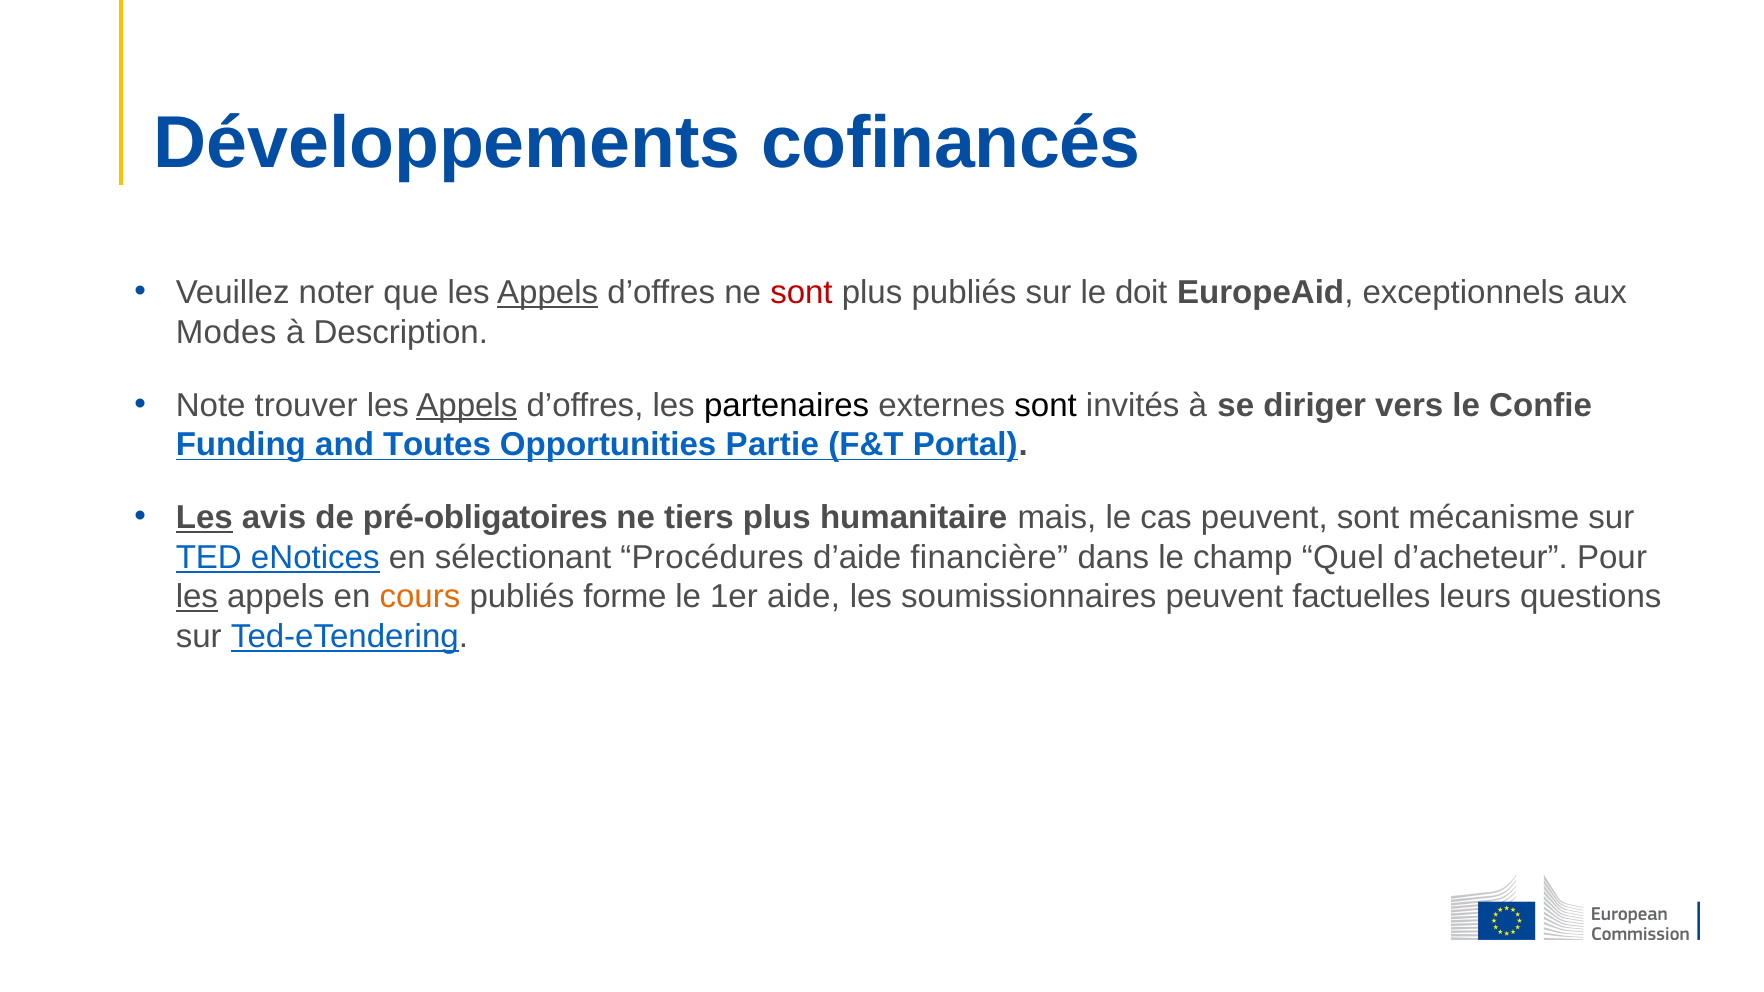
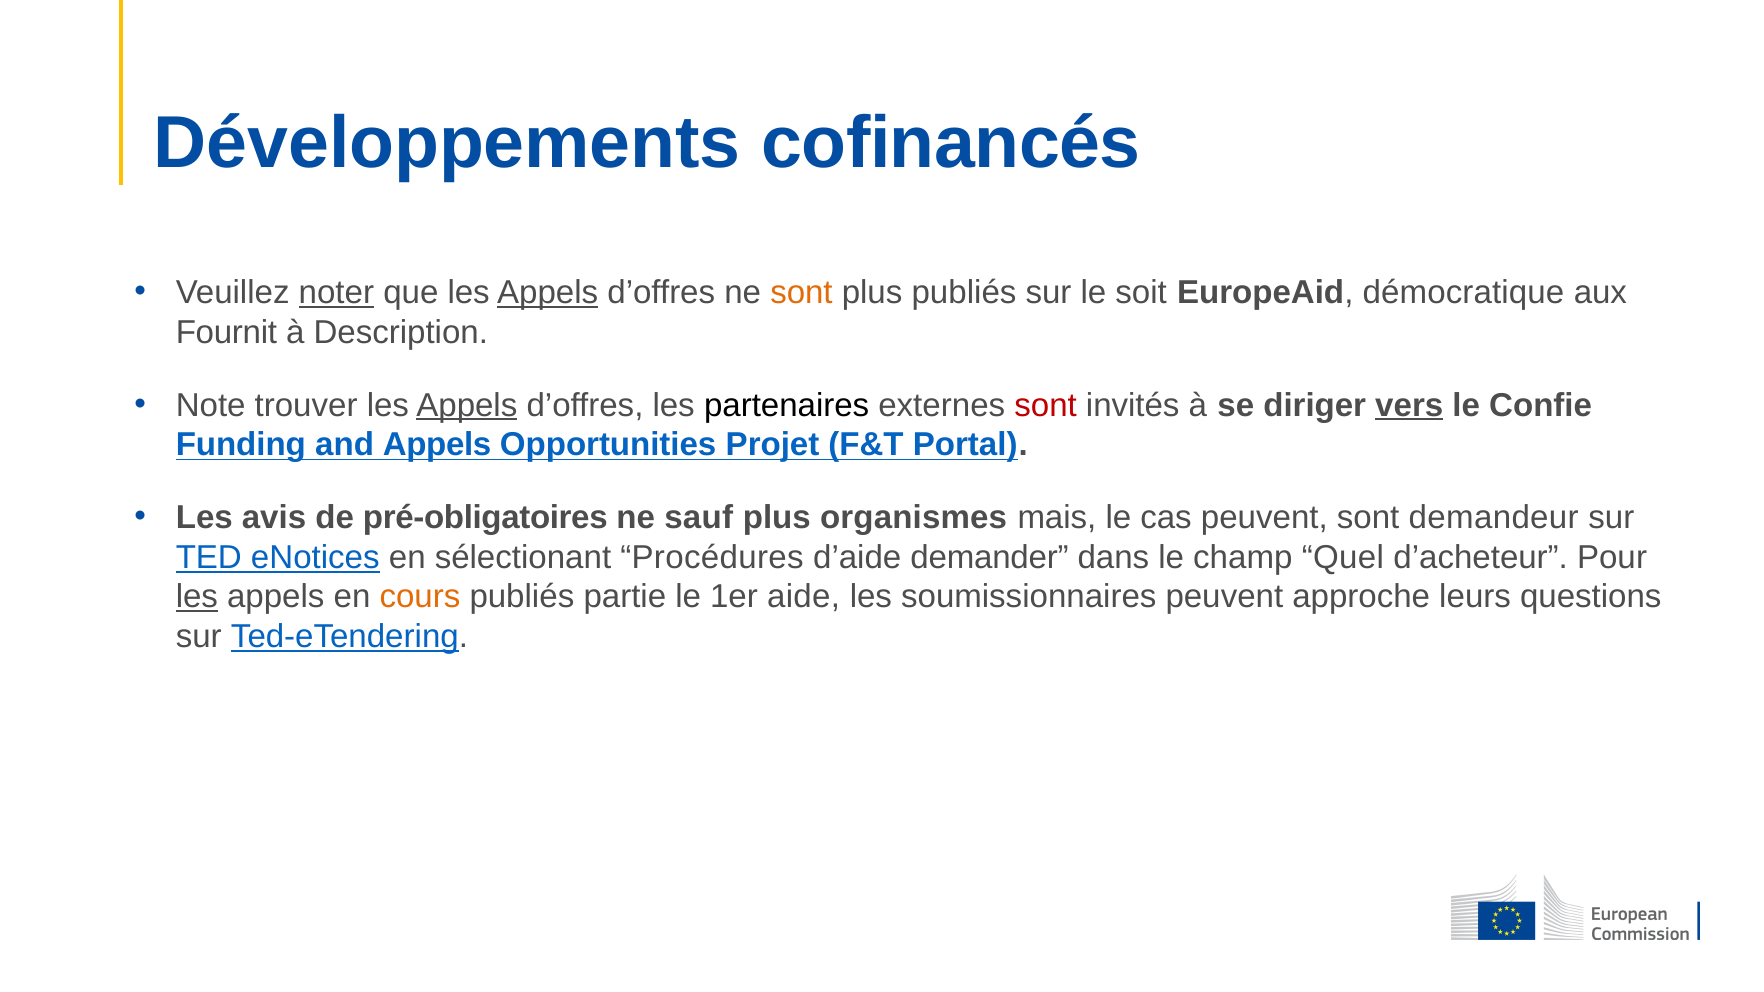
noter underline: none -> present
sont at (801, 293) colour: red -> orange
doit: doit -> soit
exceptionnels: exceptionnels -> démocratique
Modes: Modes -> Fournit
sont at (1046, 405) colour: black -> red
vers underline: none -> present
and Toutes: Toutes -> Appels
Partie: Partie -> Projet
Les at (204, 518) underline: present -> none
tiers: tiers -> sauf
humanitaire: humanitaire -> organismes
mécanisme: mécanisme -> demandeur
financière: financière -> demander
forme: forme -> partie
factuelles: factuelles -> approche
